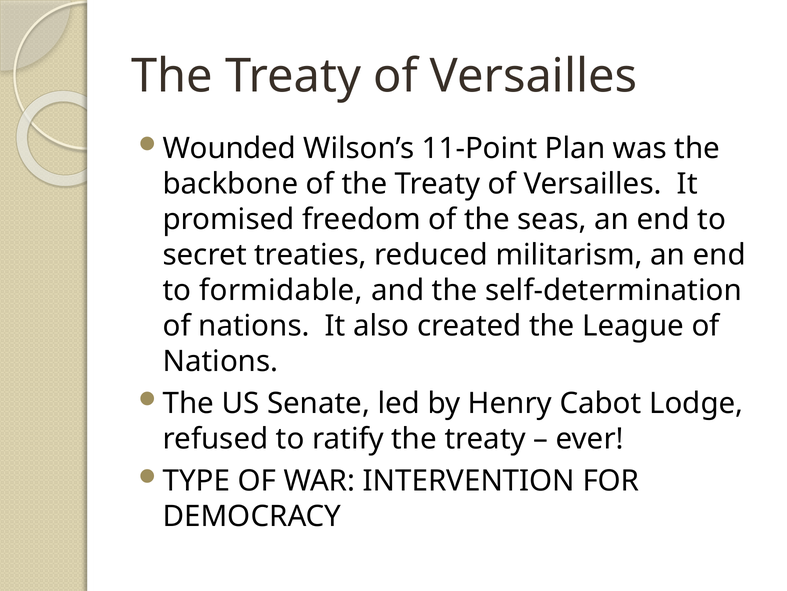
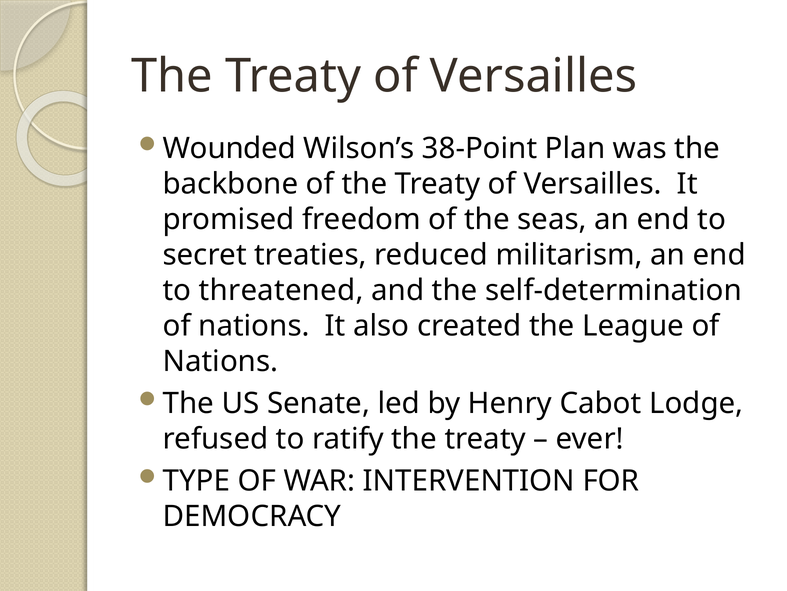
11-Point: 11-Point -> 38-Point
formidable: formidable -> threatened
